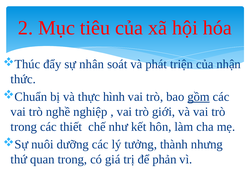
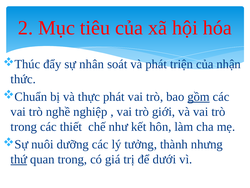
thực hình: hình -> phát
thứ underline: none -> present
phản: phản -> dưới
